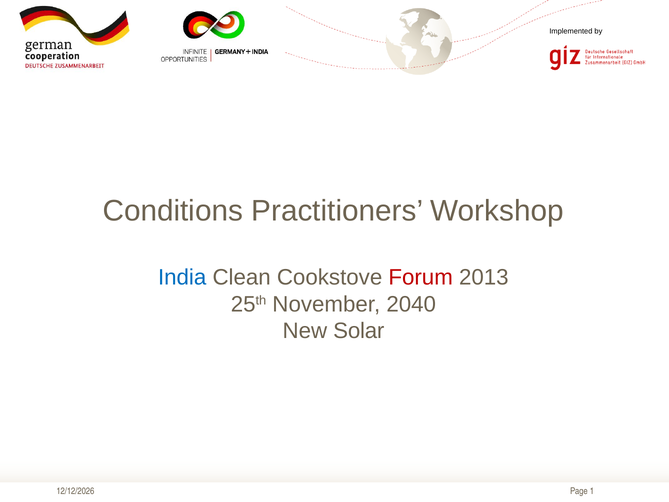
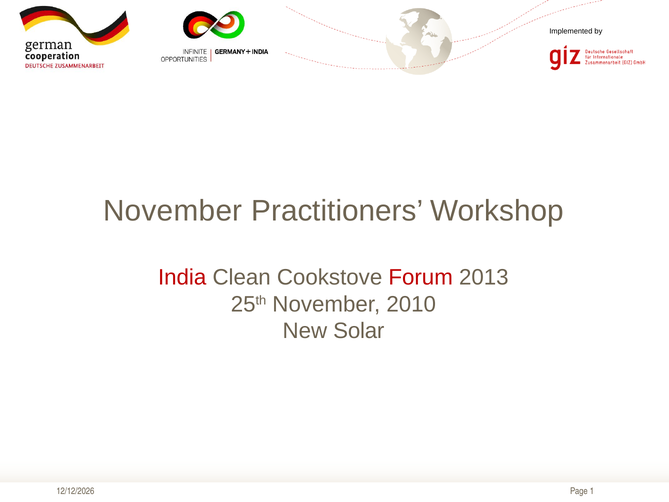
Conditions at (173, 211): Conditions -> November
India colour: blue -> red
2040: 2040 -> 2010
